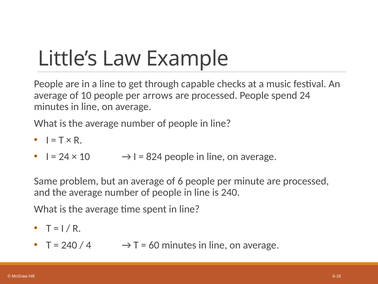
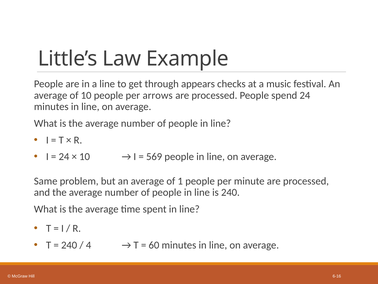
capable: capable -> appears
824: 824 -> 569
6: 6 -> 1
